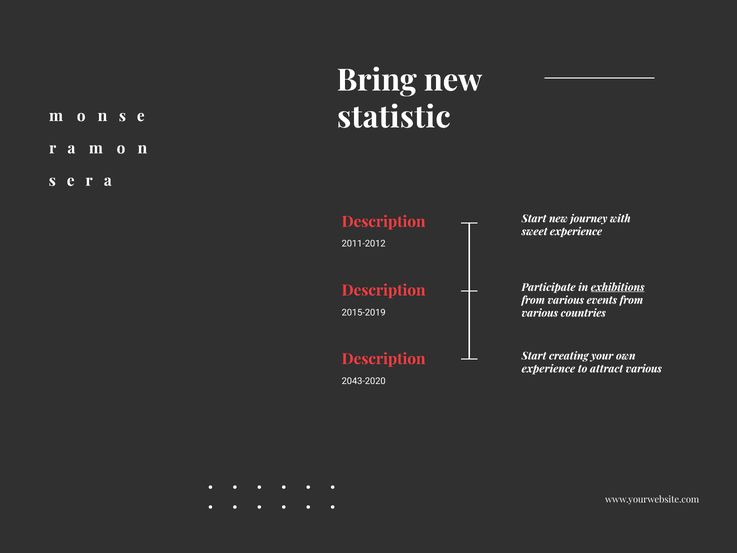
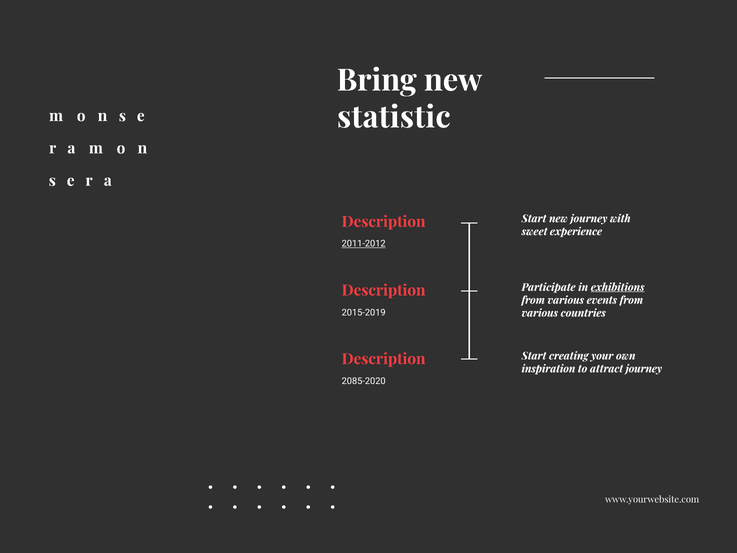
2011-2012 underline: none -> present
experience at (548, 369): experience -> inspiration
attract various: various -> journey
2043-2020: 2043-2020 -> 2085-2020
